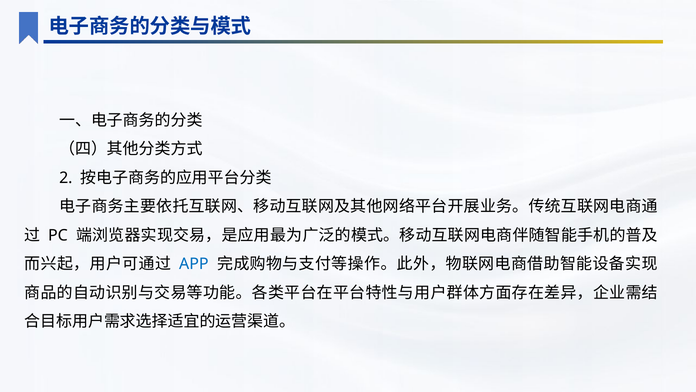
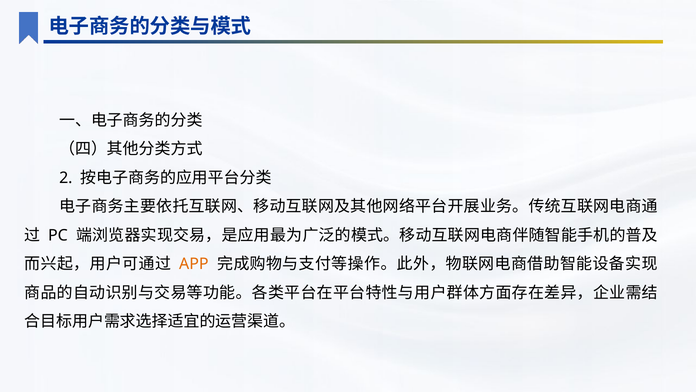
APP colour: blue -> orange
